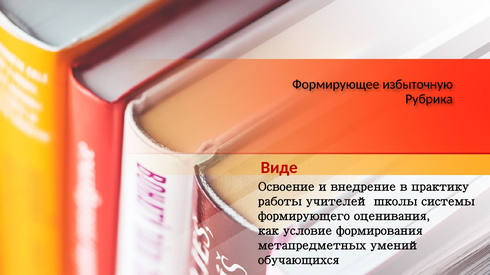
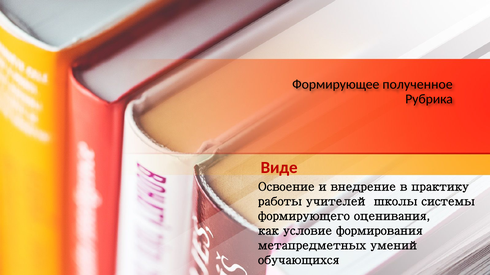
избыточную: избыточную -> полученное
